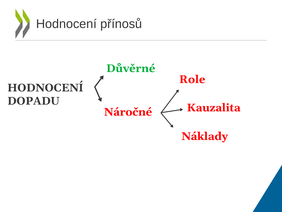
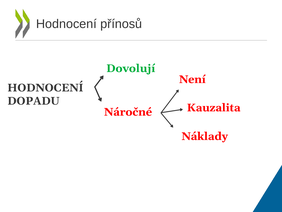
Důvěrné: Důvěrné -> Dovolují
Role: Role -> Není
